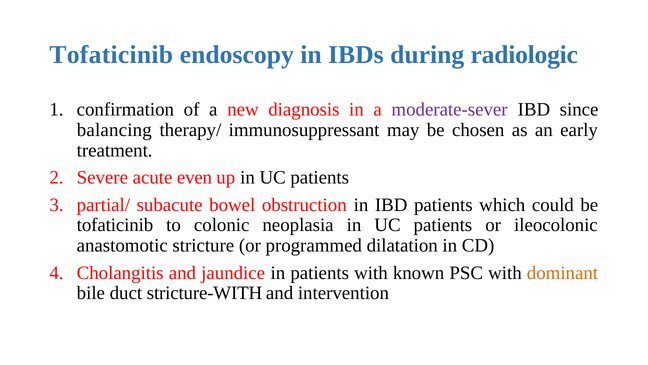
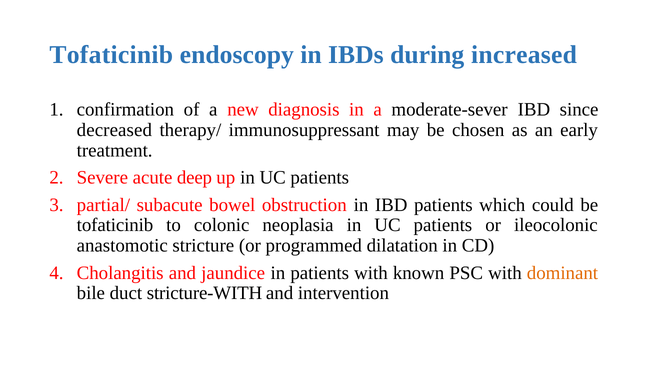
radiologic: radiologic -> increased
moderate-sever colour: purple -> black
balancing: balancing -> decreased
even: even -> deep
